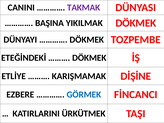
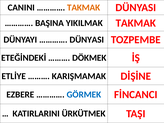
TAKMAK at (84, 8) colour: purple -> orange
YIKILMAK DÖKMEK: DÖKMEK -> TAKMAK
DÖKMEK at (87, 40): DÖKMEK -> DÜNYASI
